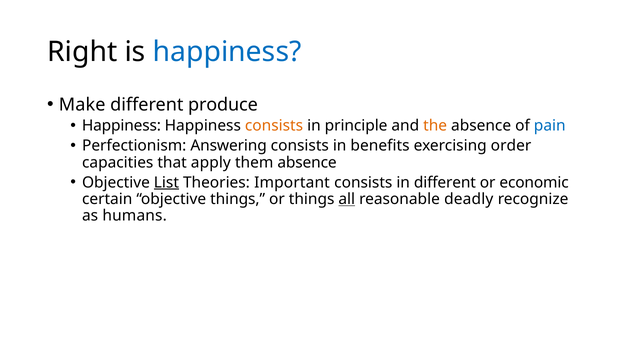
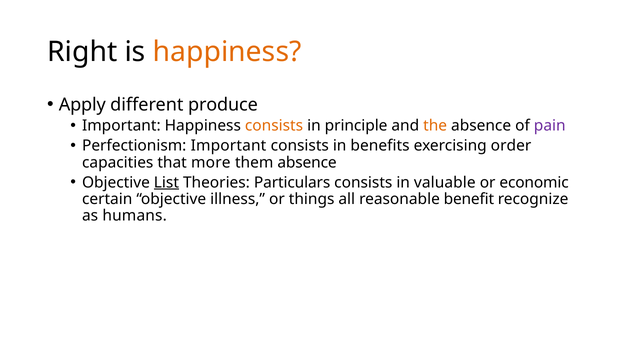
happiness at (227, 52) colour: blue -> orange
Make: Make -> Apply
Happiness at (121, 126): Happiness -> Important
pain colour: blue -> purple
Perfectionism Answering: Answering -> Important
apply: apply -> more
Important: Important -> Particulars
in different: different -> valuable
objective things: things -> illness
all underline: present -> none
deadly: deadly -> benefit
